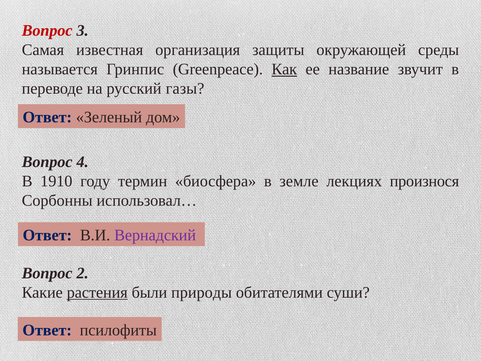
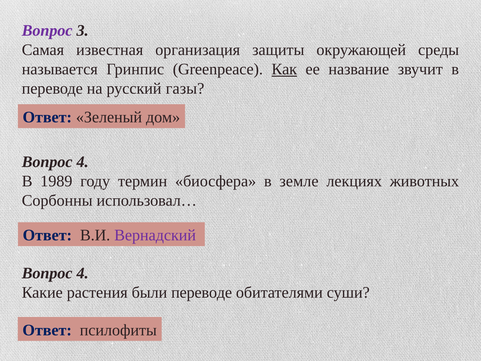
Вопрос at (47, 31) colour: red -> purple
1910: 1910 -> 1989
произнося: произнося -> животных
2 at (83, 273): 2 -> 4
растения underline: present -> none
были природы: природы -> переводе
